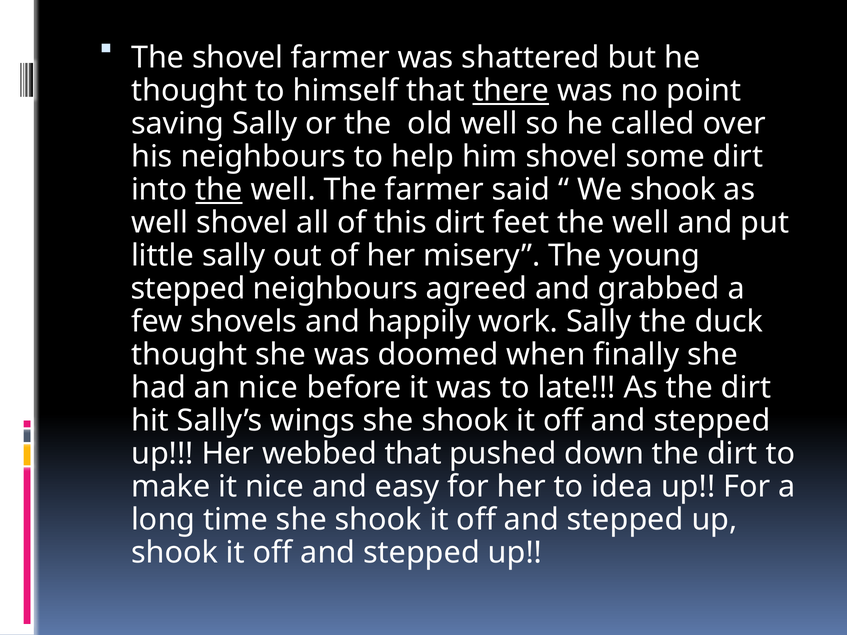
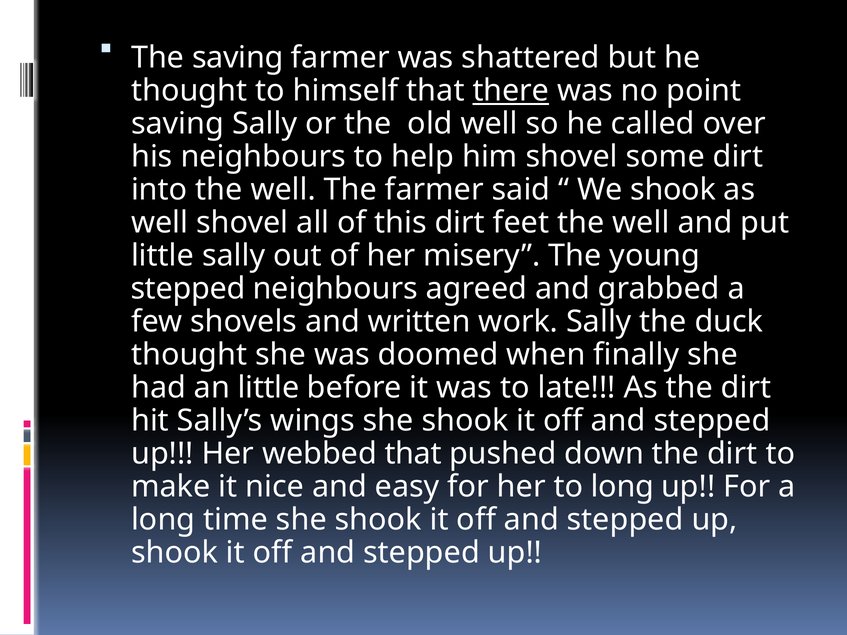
The shovel: shovel -> saving
the at (219, 190) underline: present -> none
happily: happily -> written
an nice: nice -> little
to idea: idea -> long
